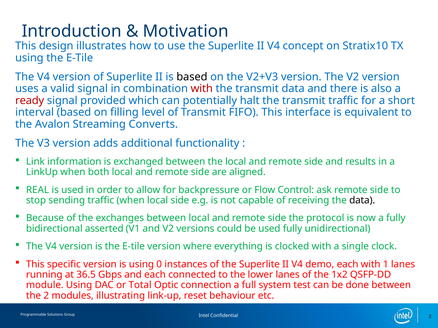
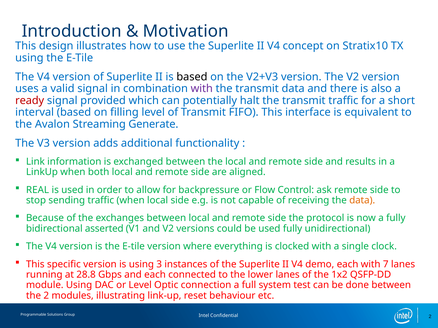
with at (202, 89) colour: red -> purple
Converts: Converts -> Generate
data at (362, 201) colour: black -> orange
0: 0 -> 3
1: 1 -> 7
36.5: 36.5 -> 28.8
or Total: Total -> Level
